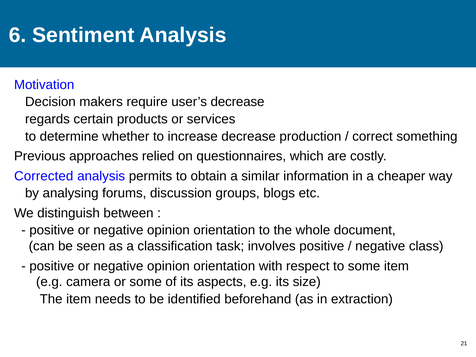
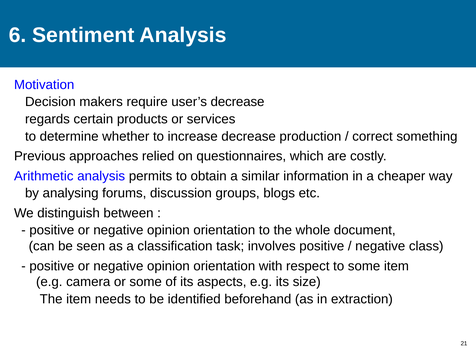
Corrected: Corrected -> Arithmetic
